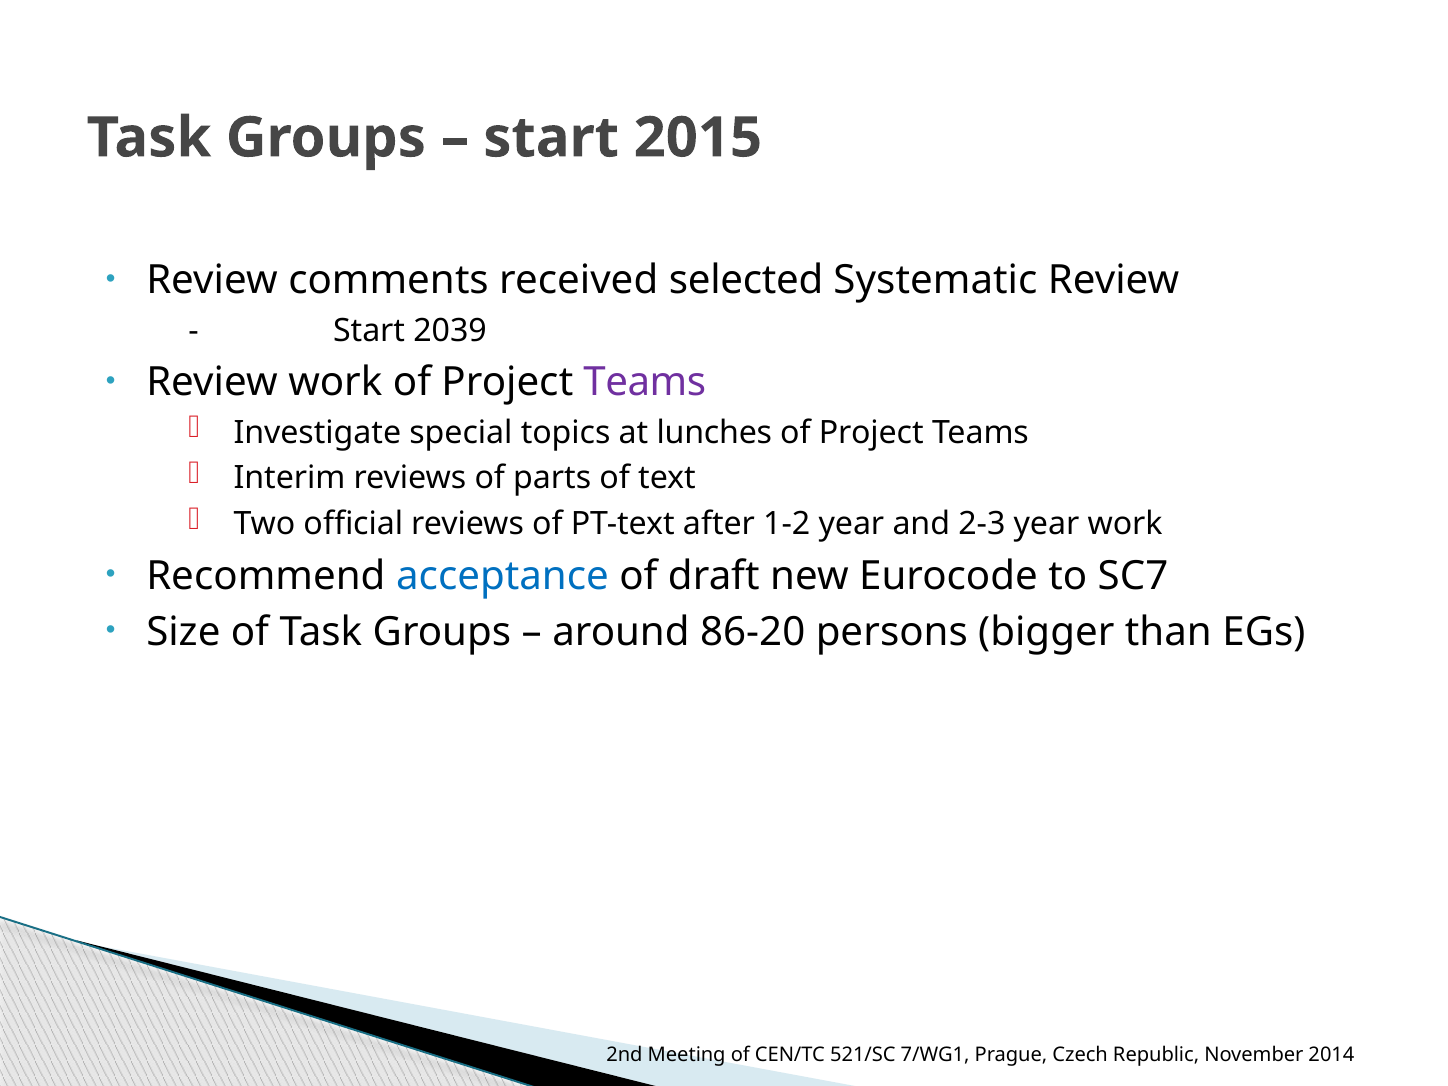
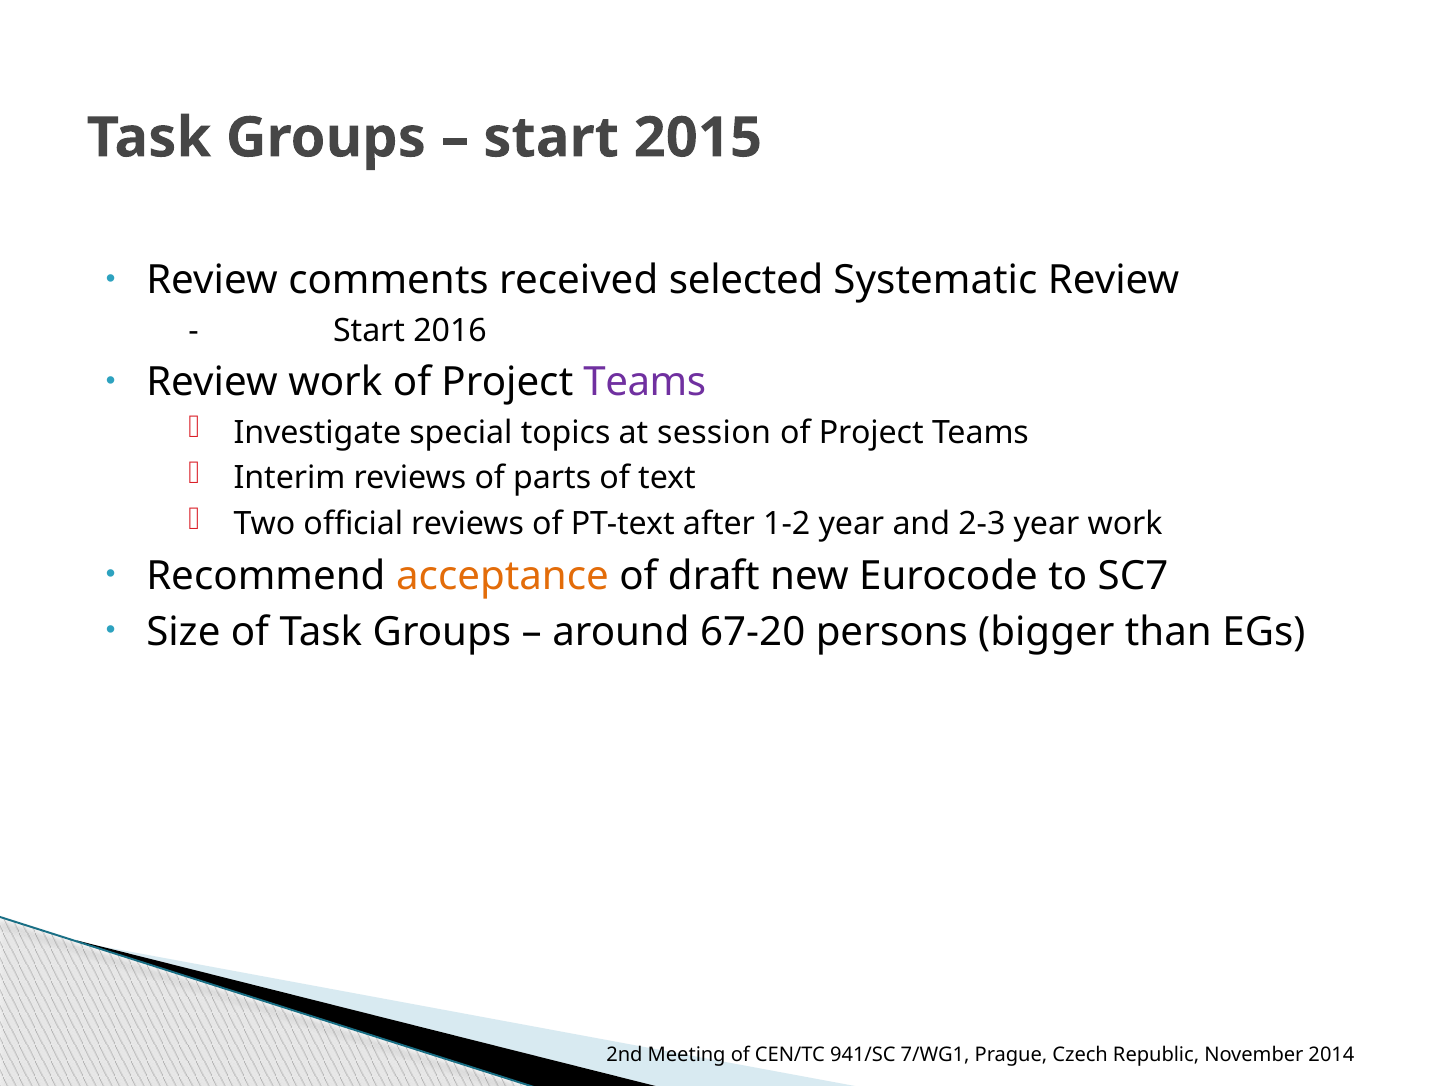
2039: 2039 -> 2016
lunches: lunches -> session
acceptance colour: blue -> orange
86-20: 86-20 -> 67-20
521/SC: 521/SC -> 941/SC
